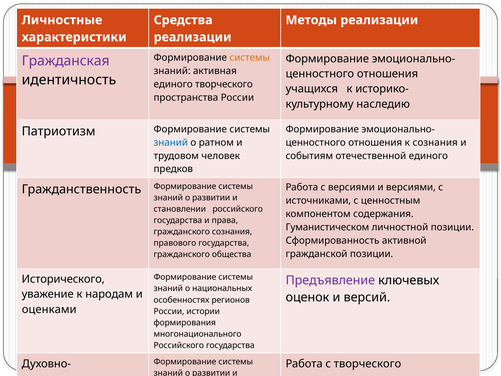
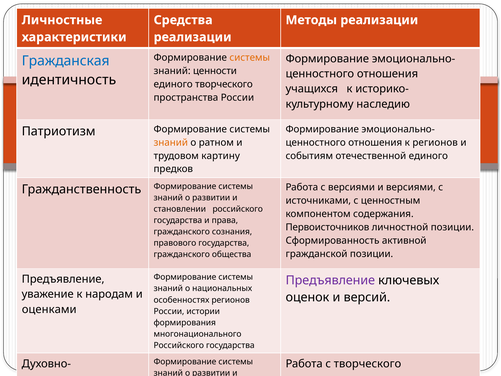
Гражданская colour: purple -> blue
активная: активная -> ценности
знаний at (171, 142) colour: blue -> orange
к сознания: сознания -> регионов
человек: человек -> картину
Гуманистическом: Гуманистическом -> Первоисточников
Исторического at (63, 279): Исторического -> Предъявление
